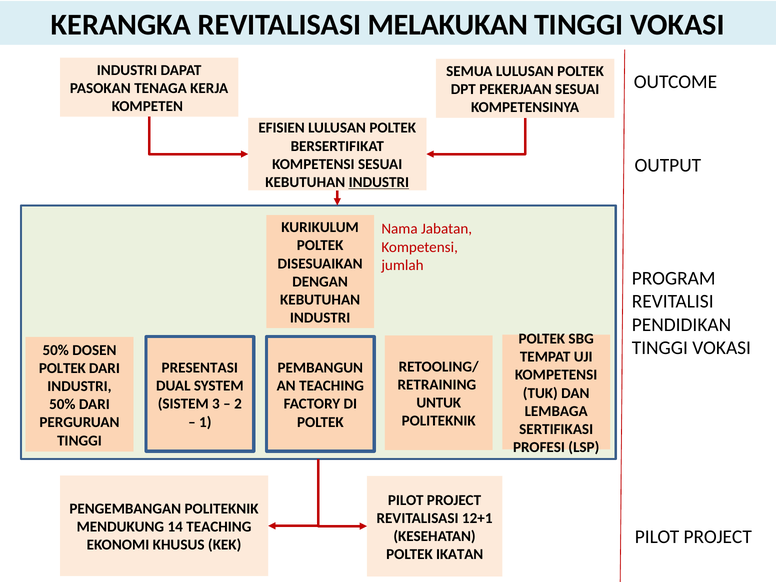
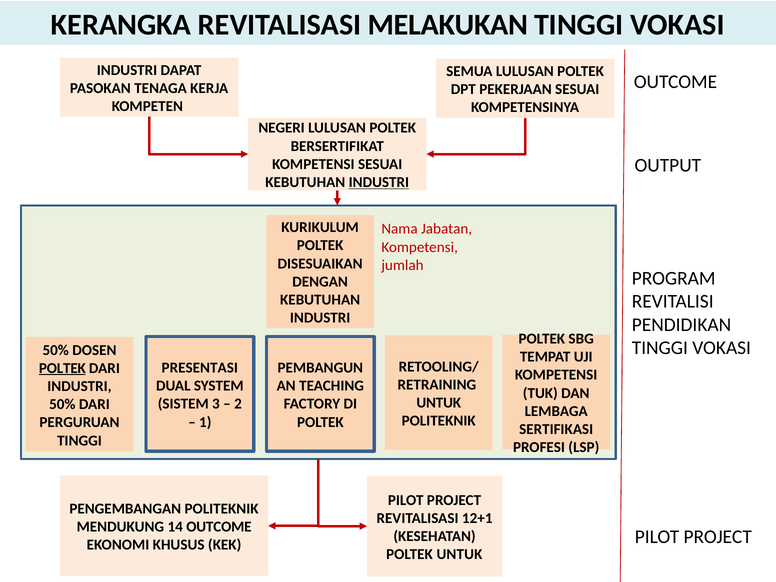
EFISIEN: EFISIEN -> NEGERI
POLTEK at (62, 368) underline: none -> present
14 TEACHING: TEACHING -> OUTCOME
POLTEK IKATAN: IKATAN -> UNTUK
